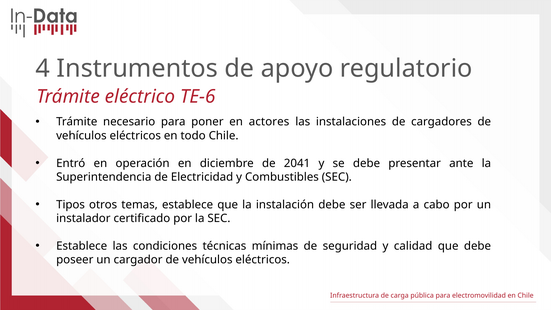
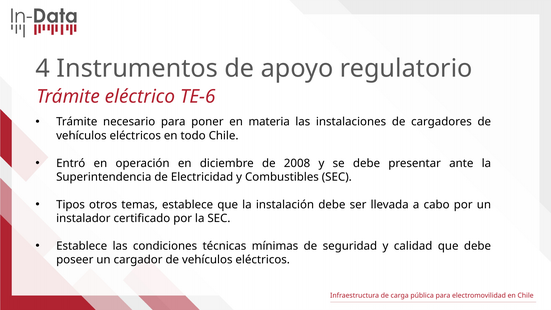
actores: actores -> materia
2041: 2041 -> 2008
